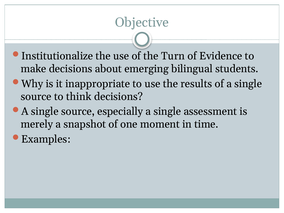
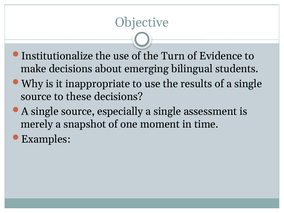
think: think -> these
